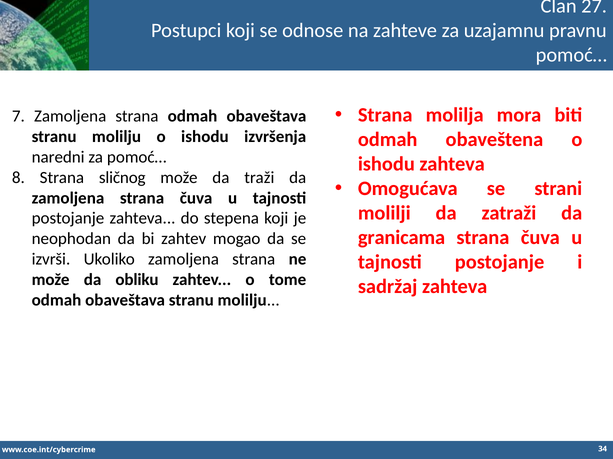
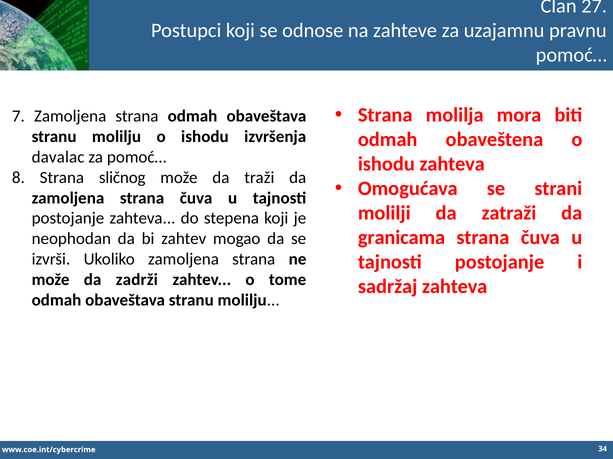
naredni: naredni -> davalac
obliku: obliku -> zadrži
